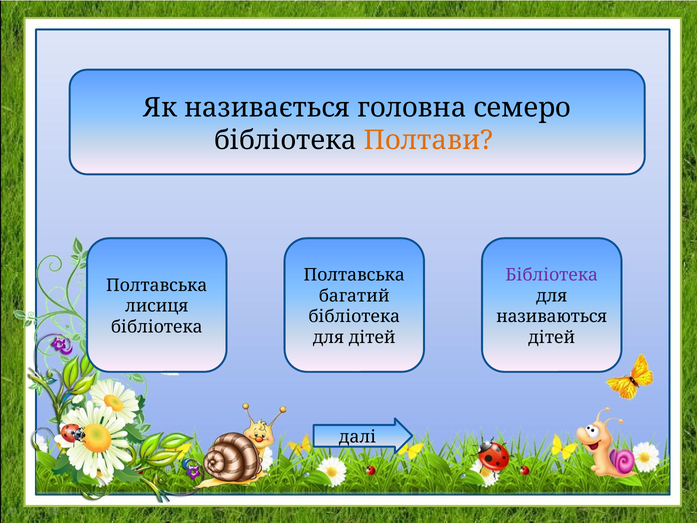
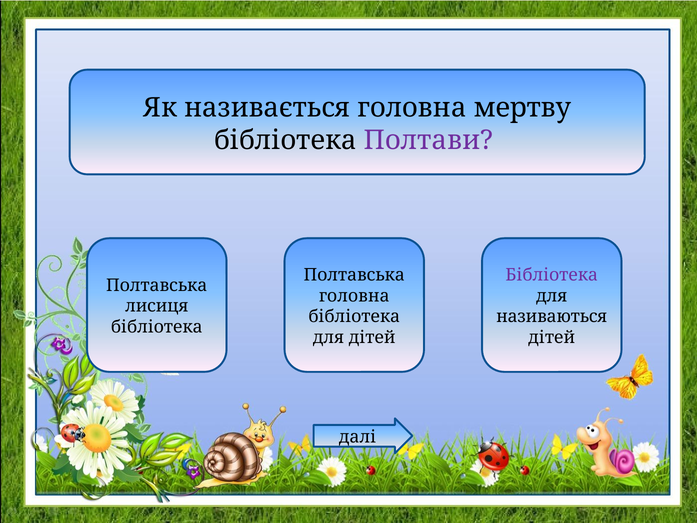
семеро: семеро -> мертву
Полтави colour: orange -> purple
багатий at (354, 296): багатий -> головна
